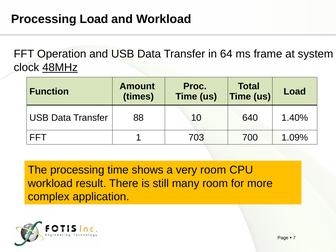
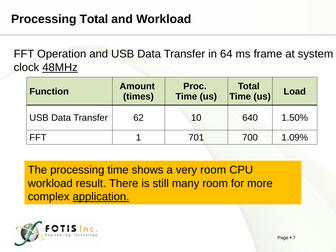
Processing Load: Load -> Total
88: 88 -> 62
1.40%: 1.40% -> 1.50%
703: 703 -> 701
application underline: none -> present
